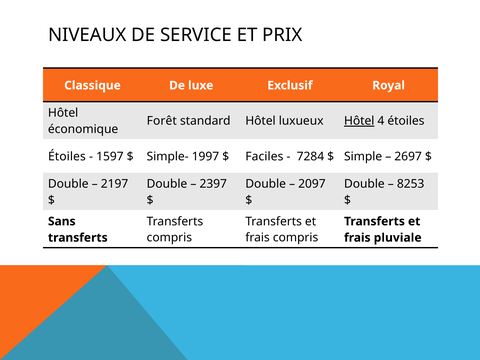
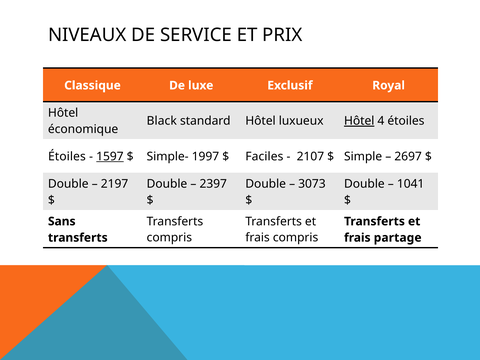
Forêt: Forêt -> Black
1597 underline: none -> present
7284: 7284 -> 2107
2097: 2097 -> 3073
8253: 8253 -> 1041
pluviale: pluviale -> partage
